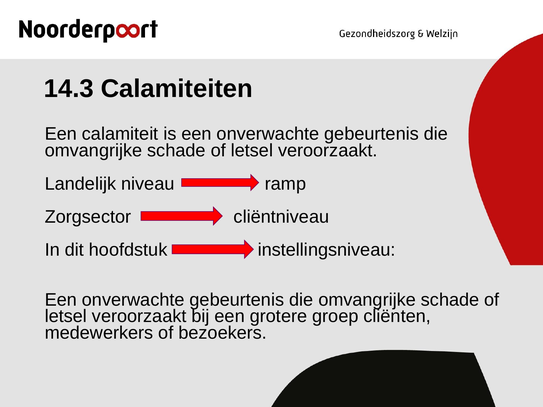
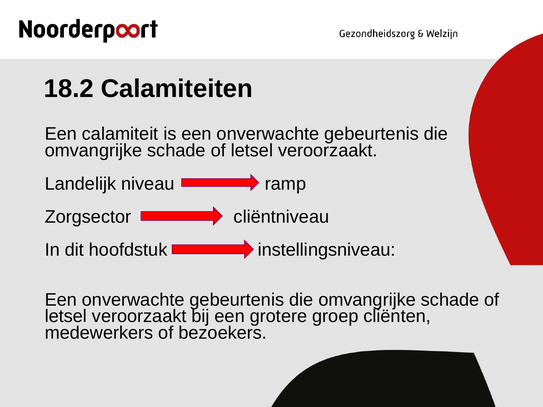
14.3: 14.3 -> 18.2
